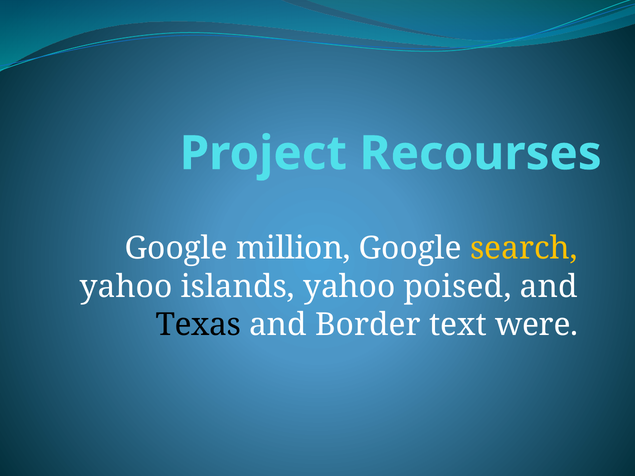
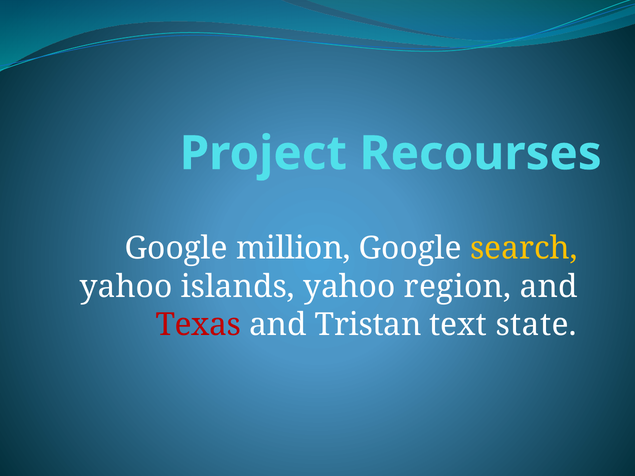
poised: poised -> region
Texas colour: black -> red
Border: Border -> Tristan
were: were -> state
